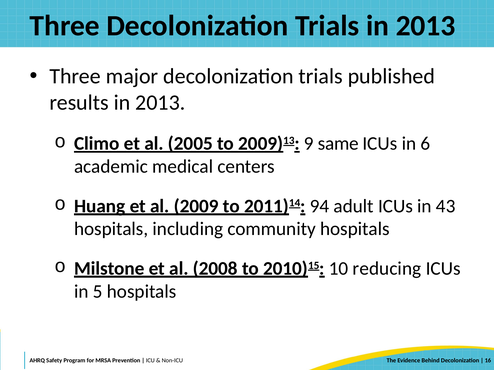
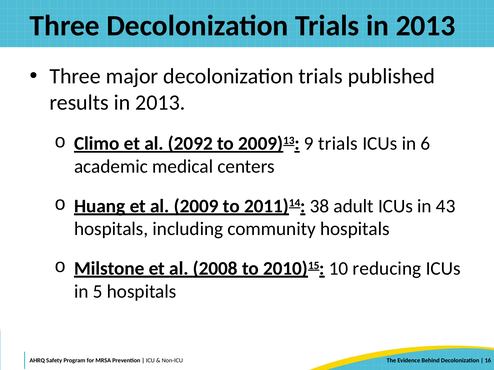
2005: 2005 -> 2092
9 same: same -> trials
94: 94 -> 38
